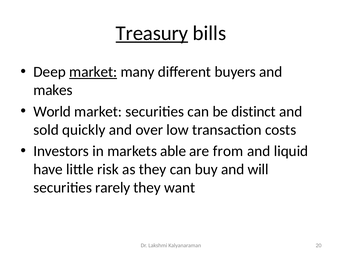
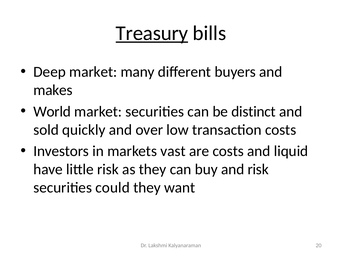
market at (93, 72) underline: present -> none
able: able -> vast
are from: from -> costs
and will: will -> risk
rarely: rarely -> could
